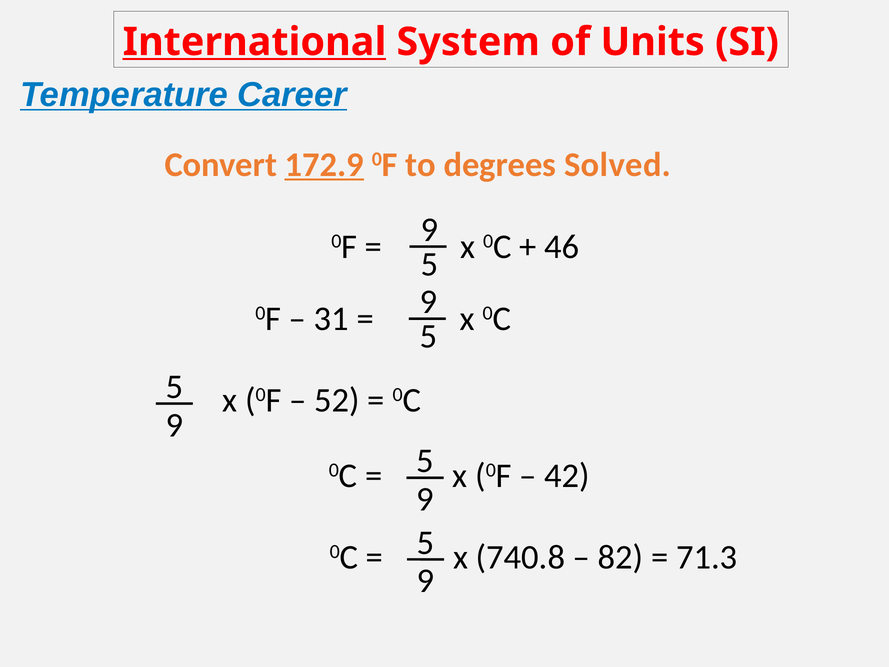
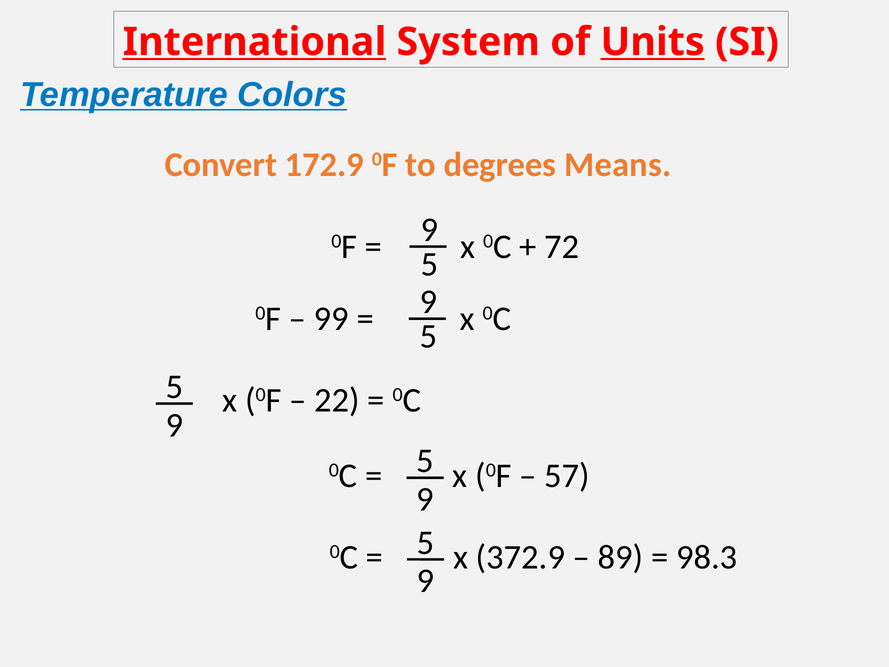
Units underline: none -> present
Career: Career -> Colors
172.9 underline: present -> none
Solved: Solved -> Means
46: 46 -> 72
31: 31 -> 99
52: 52 -> 22
42: 42 -> 57
740.8: 740.8 -> 372.9
82: 82 -> 89
71.3: 71.3 -> 98.3
